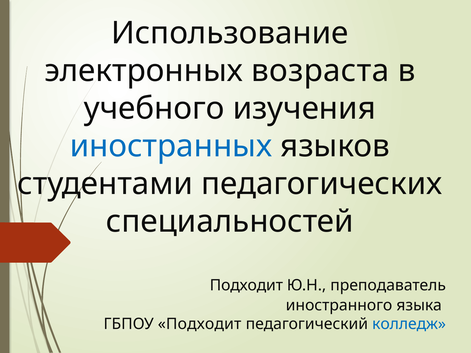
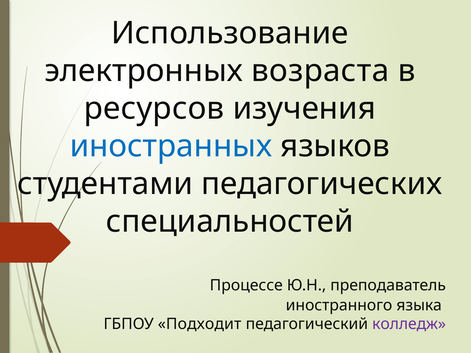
учебного: учебного -> ресурсов
Подходит at (246, 286): Подходит -> Процессе
колледж colour: blue -> purple
